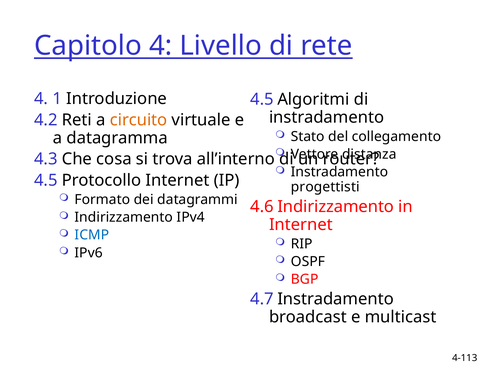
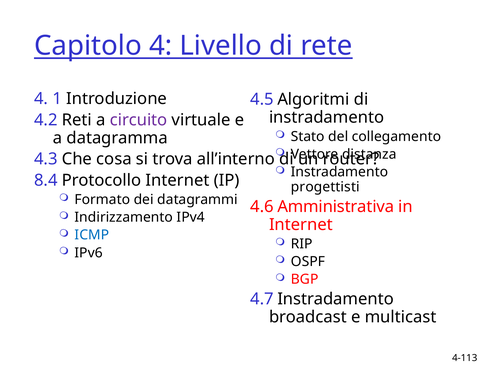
circuito colour: orange -> purple
4.5 at (46, 180): 4.5 -> 8.4
4.6 Indirizzamento: Indirizzamento -> Amministrativa
